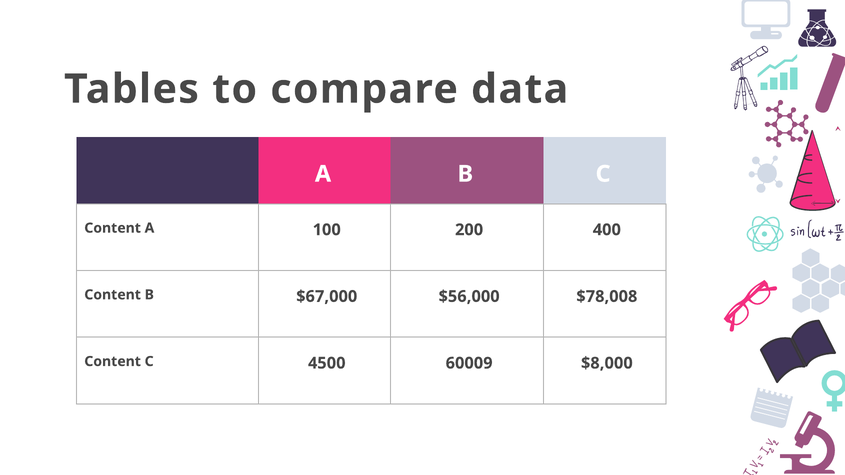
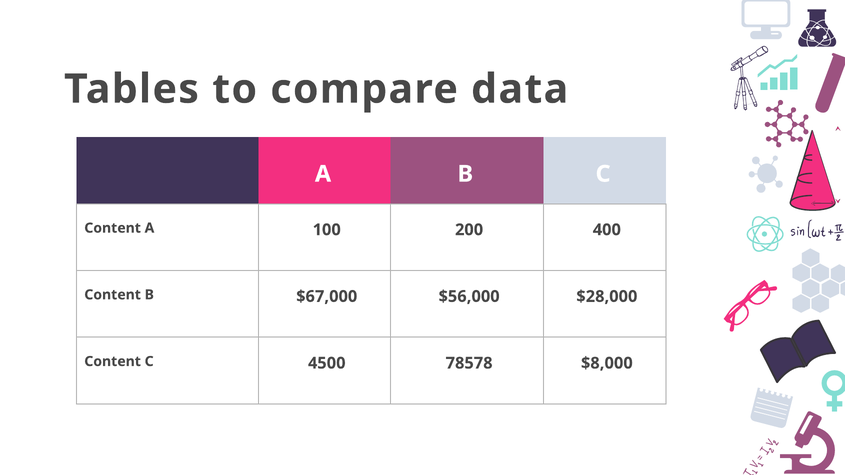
$78,008: $78,008 -> $28,000
60009: 60009 -> 78578
